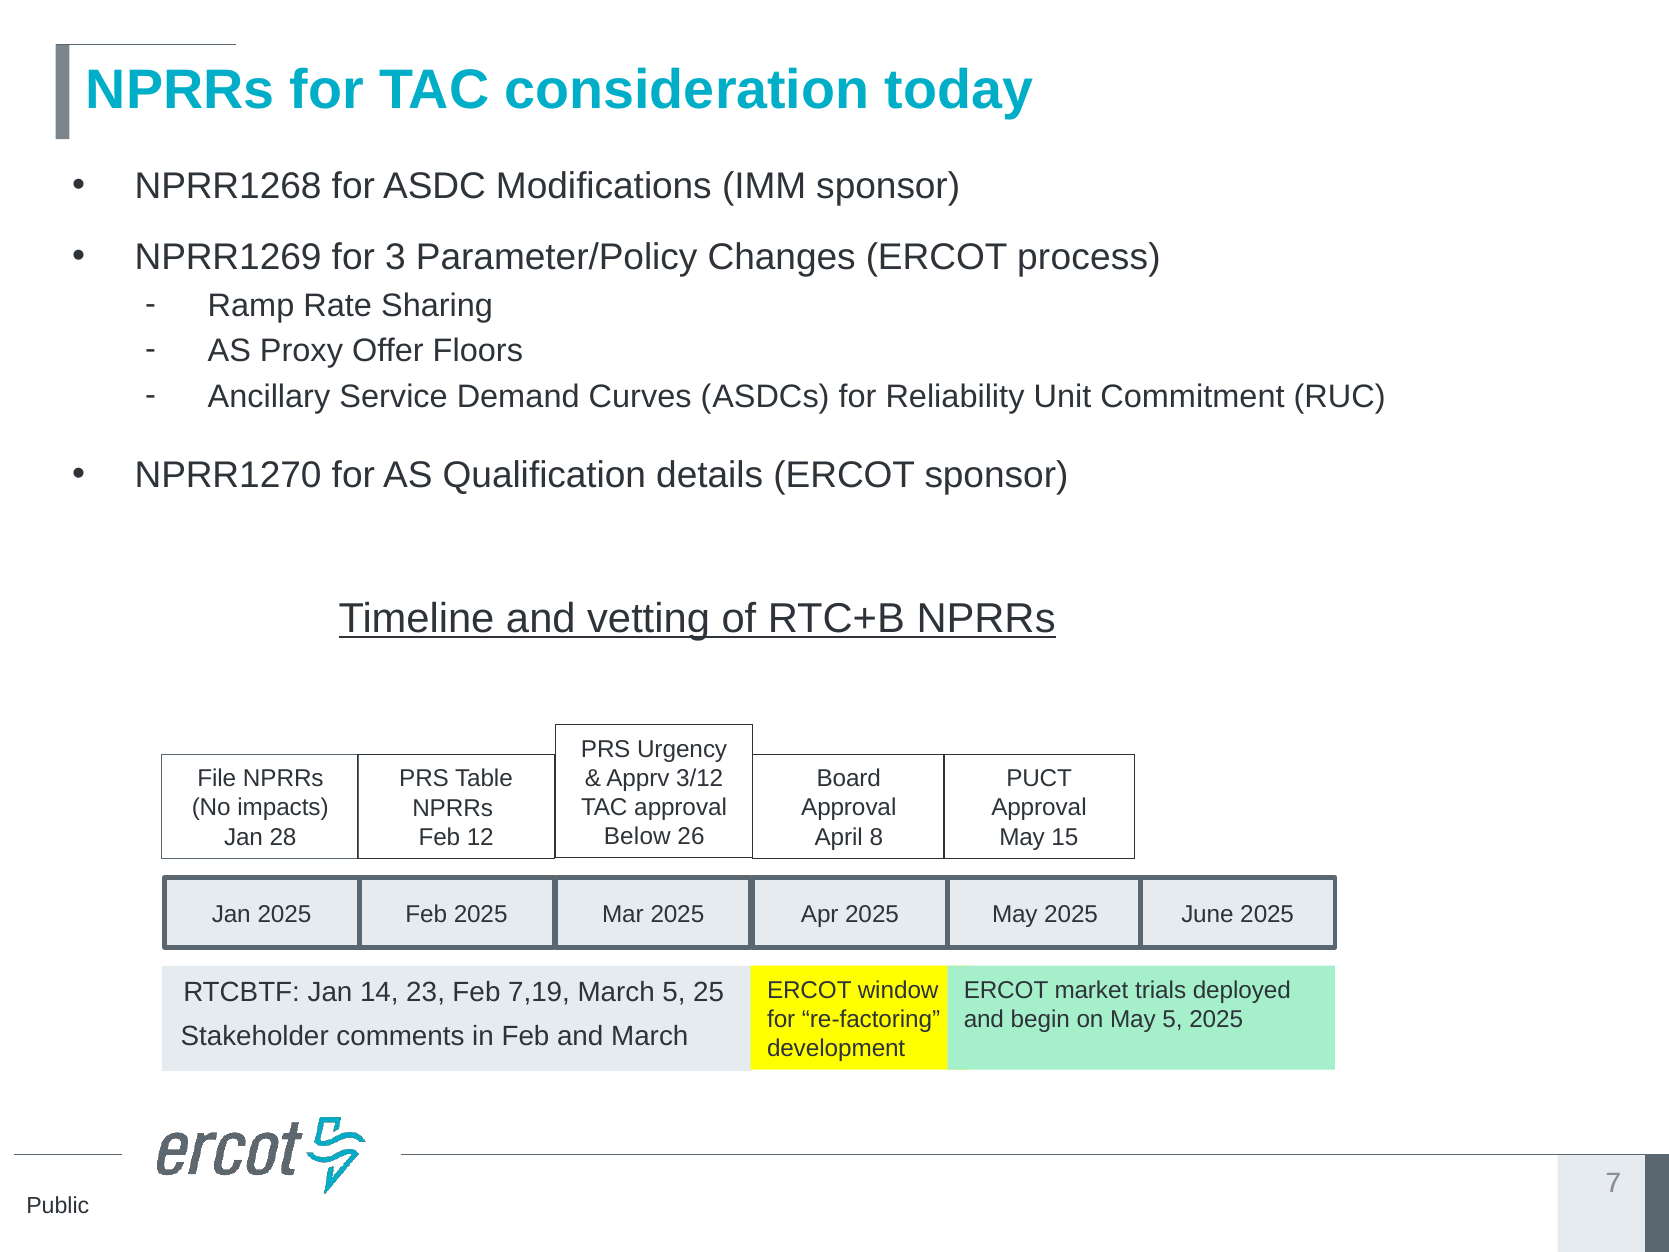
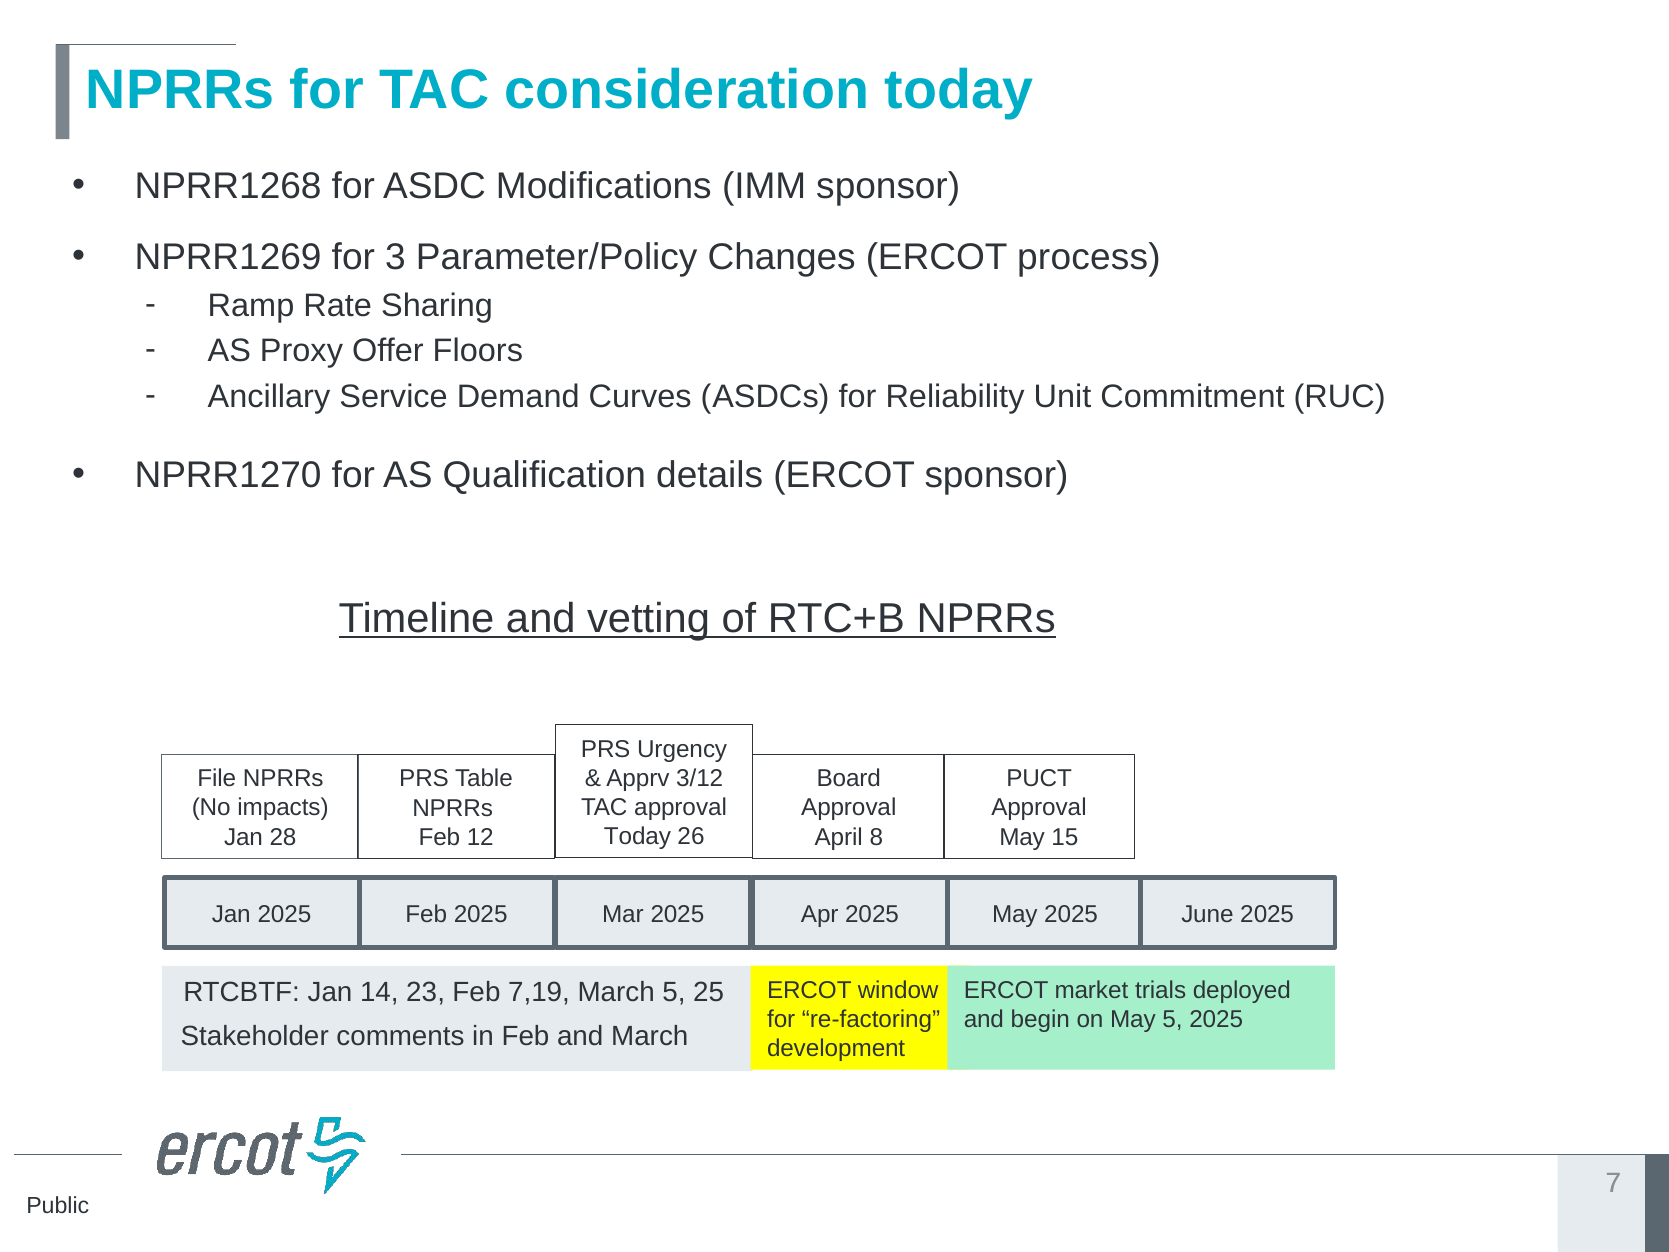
Below at (637, 837): Below -> Today
